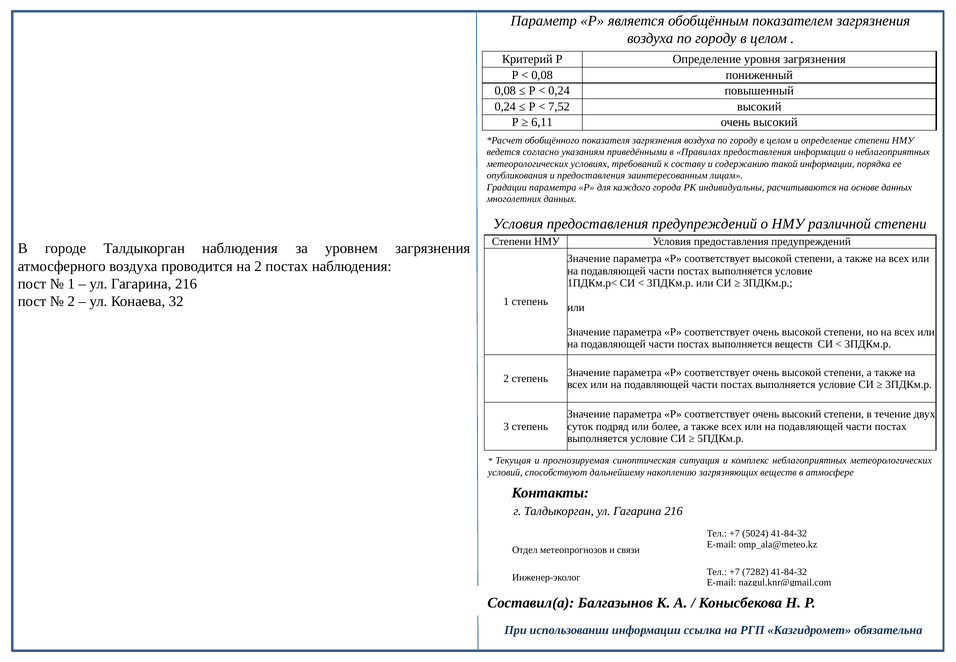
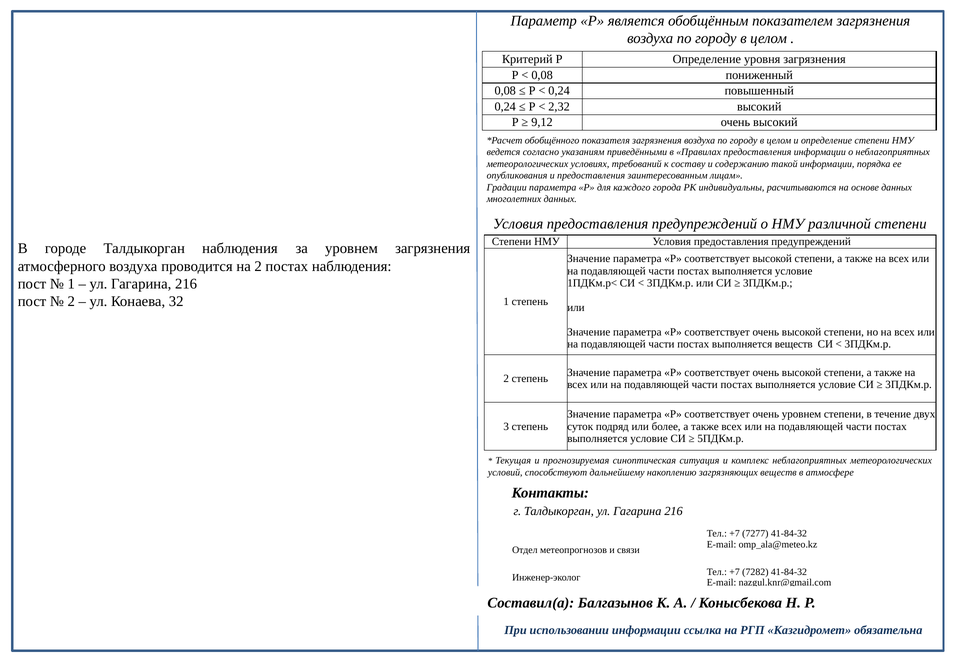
7,52: 7,52 -> 2,32
6,11: 6,11 -> 9,12
соответствует очень высокий: высокий -> уровнем
5024: 5024 -> 7277
